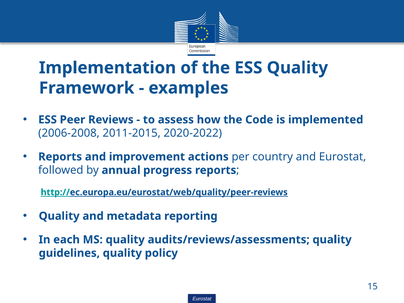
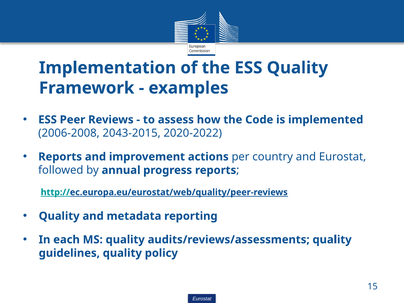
2011-2015: 2011-2015 -> 2043-2015
